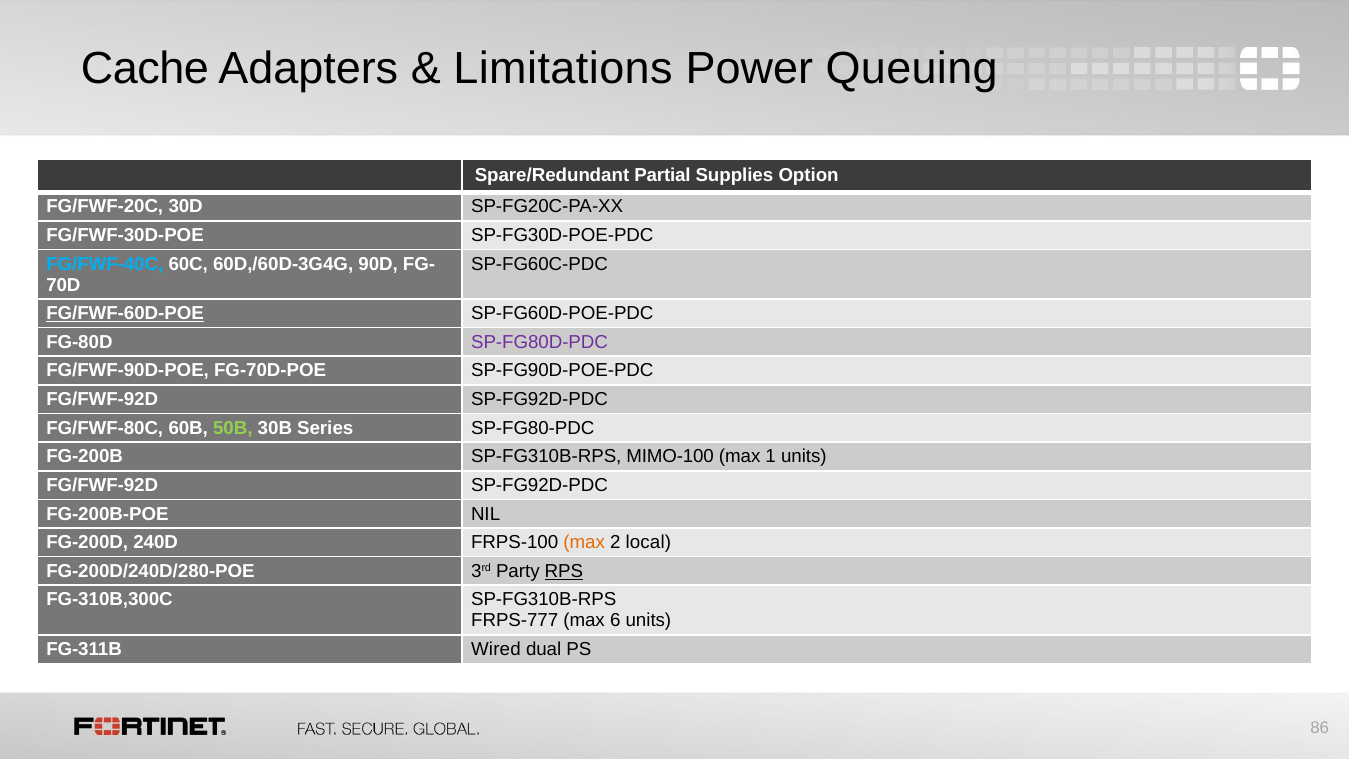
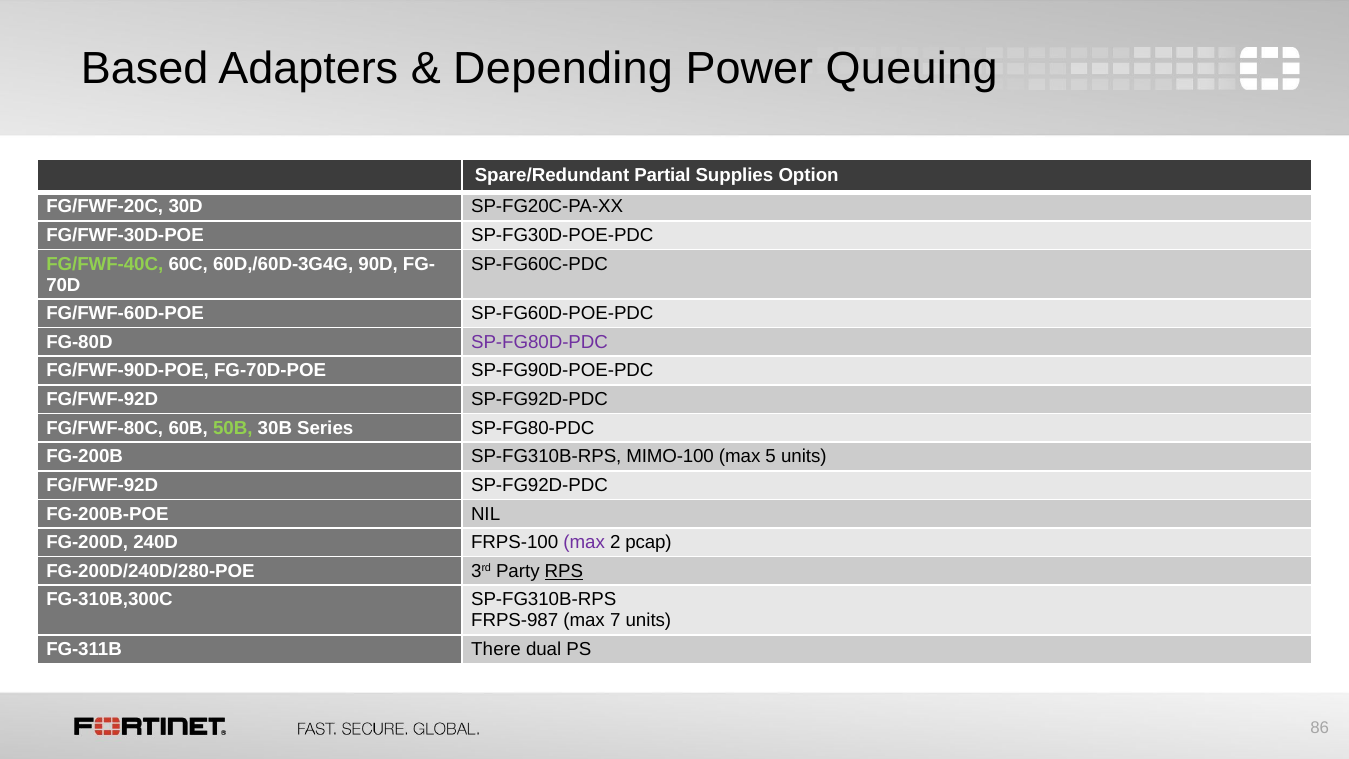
Cache: Cache -> Based
Limitations: Limitations -> Depending
FG/FWF-40C colour: light blue -> light green
FG/FWF-60D-POE underline: present -> none
1: 1 -> 5
max at (584, 542) colour: orange -> purple
local: local -> pcap
FRPS-777: FRPS-777 -> FRPS-987
6: 6 -> 7
Wired: Wired -> There
